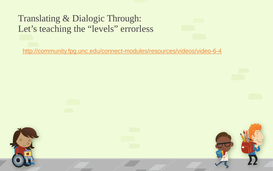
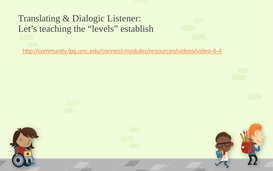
Through: Through -> Listener
errorless: errorless -> establish
